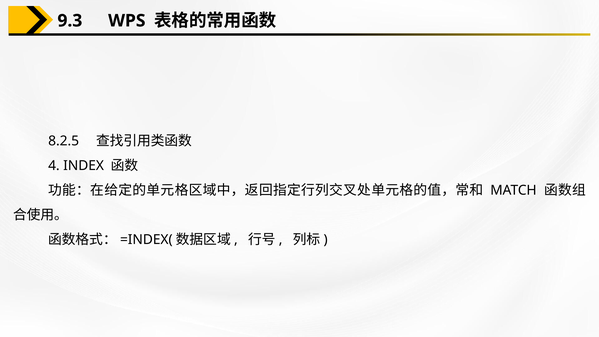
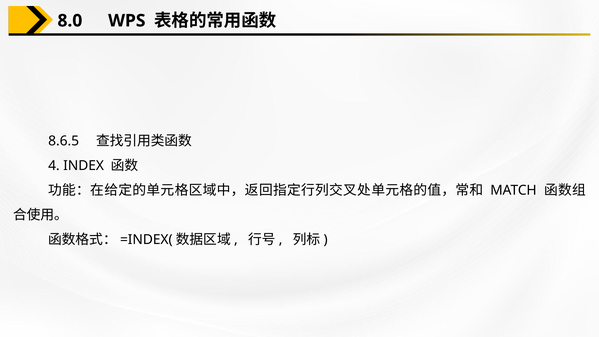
9.3: 9.3 -> 8.0
8.2.5: 8.2.5 -> 8.6.5
